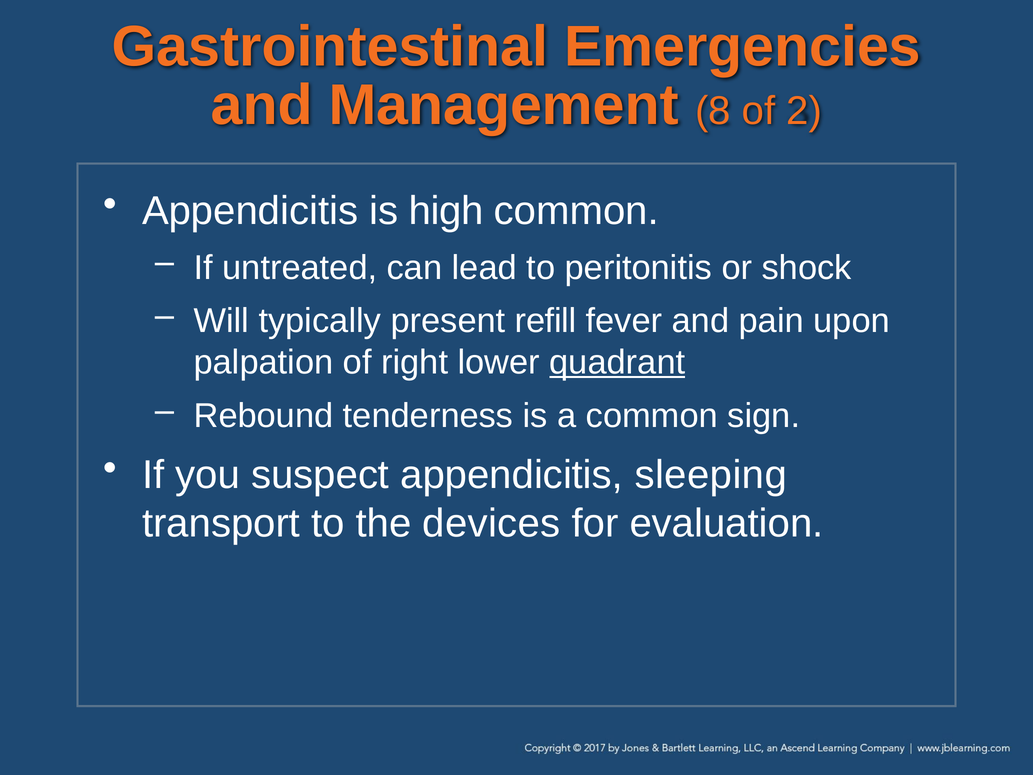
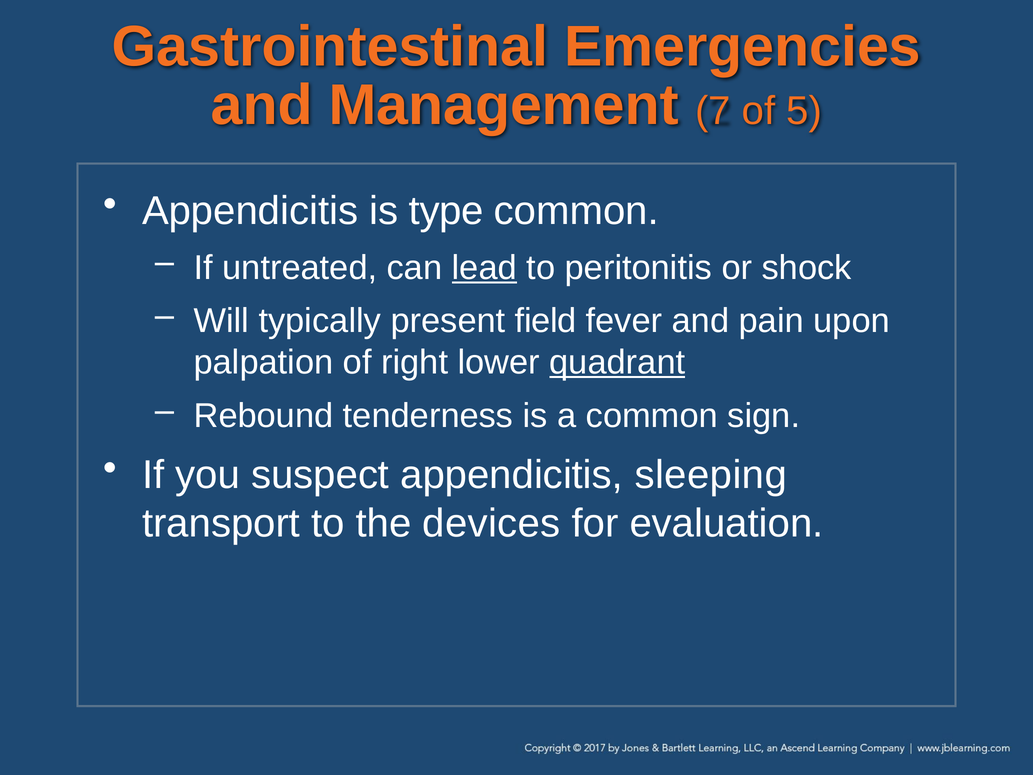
8: 8 -> 7
2: 2 -> 5
high: high -> type
lead underline: none -> present
refill: refill -> field
